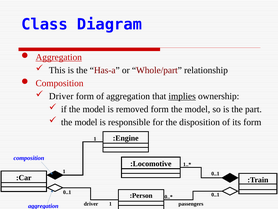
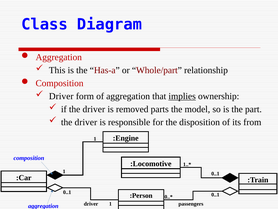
Aggregation at (59, 57) underline: present -> none
if the model: model -> driver
removed form: form -> parts
model at (86, 122): model -> driver
its form: form -> from
